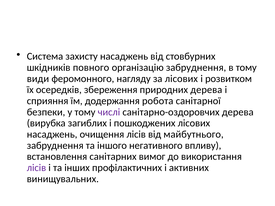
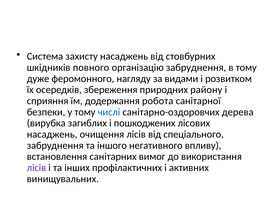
види: види -> дуже
за лісових: лісових -> видами
природних дерева: дерева -> району
числі colour: purple -> blue
майбутнього: майбутнього -> спеціального
